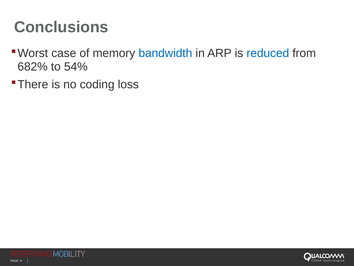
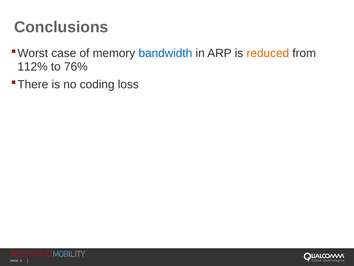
reduced colour: blue -> orange
682%: 682% -> 112%
54%: 54% -> 76%
